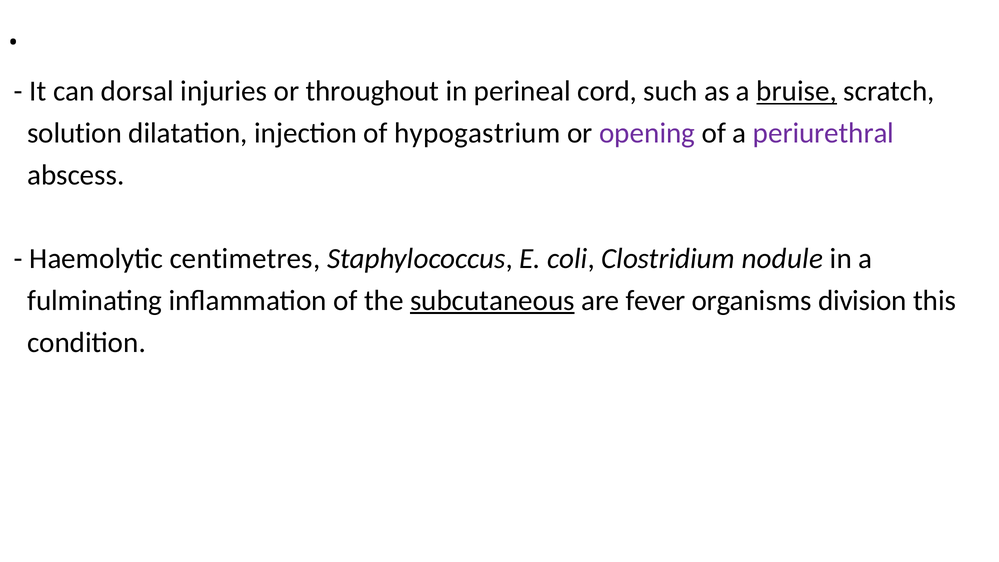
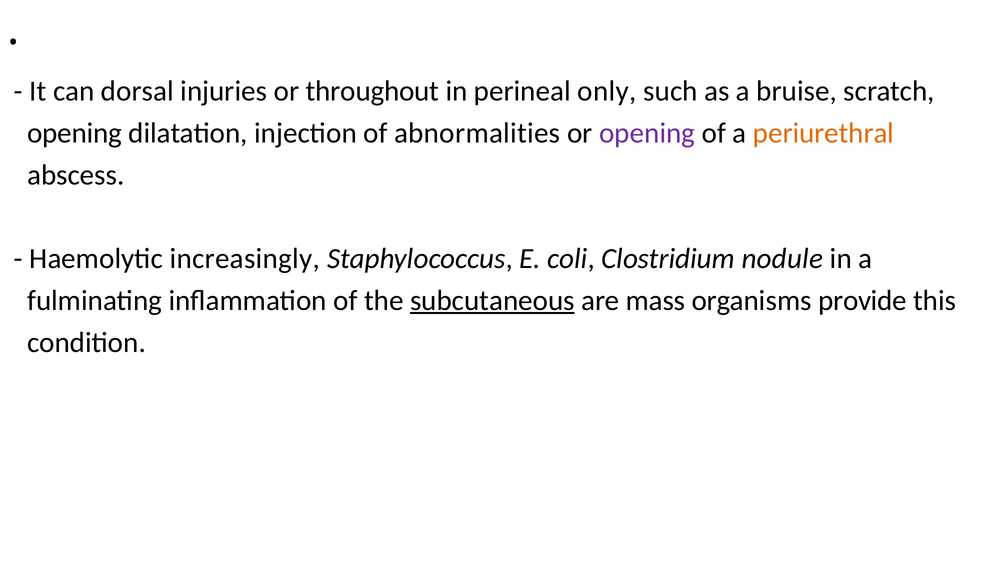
cord: cord -> only
bruise underline: present -> none
solution at (75, 133): solution -> opening
hypogastrium: hypogastrium -> abnormalities
periurethral colour: purple -> orange
centimetres: centimetres -> increasingly
fever: fever -> mass
division: division -> provide
